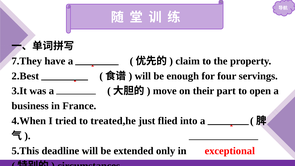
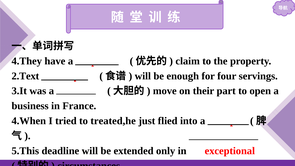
7.They: 7.They -> 4.They
2.Best: 2.Best -> 2.Text
